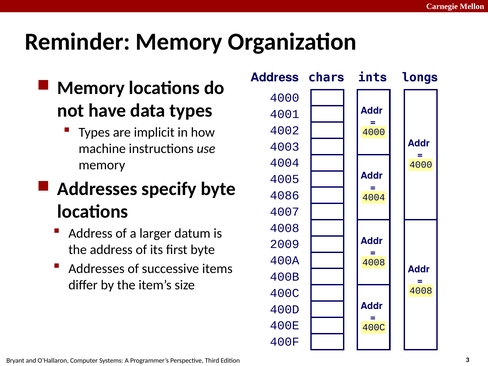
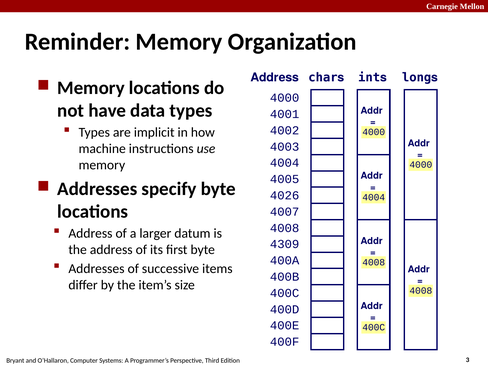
4086: 4086 -> 4026
2009: 2009 -> 4309
